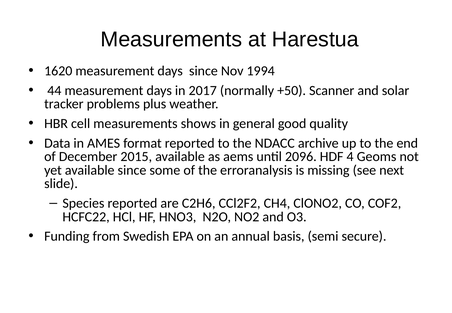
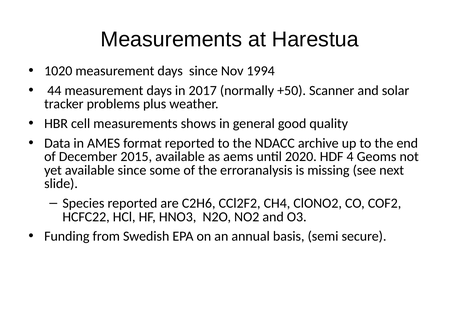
1620: 1620 -> 1020
2096: 2096 -> 2020
